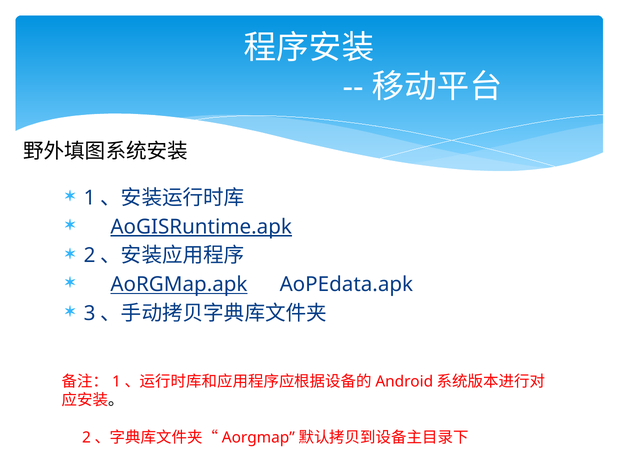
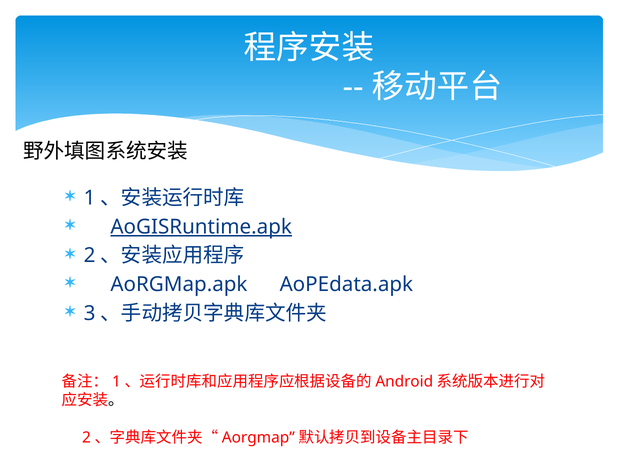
AoRGMap.apk underline: present -> none
